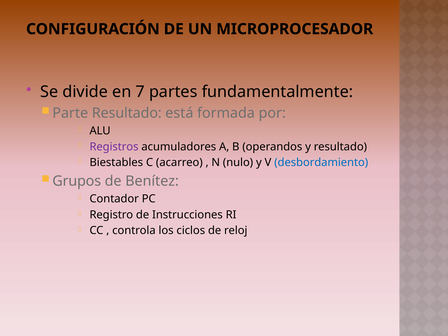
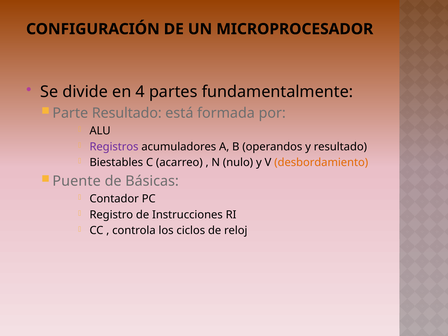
7: 7 -> 4
desbordamiento colour: blue -> orange
Grupos: Grupos -> Puente
Benítez: Benítez -> Básicas
